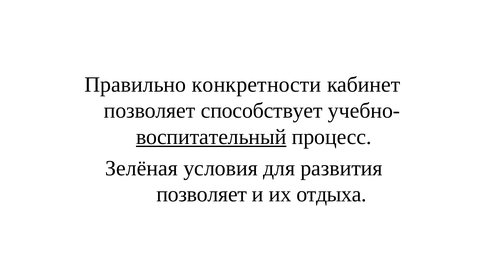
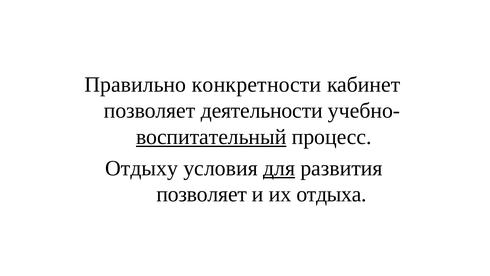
способствует: способствует -> деятельности
Зелёная: Зелёная -> Отдыху
для underline: none -> present
